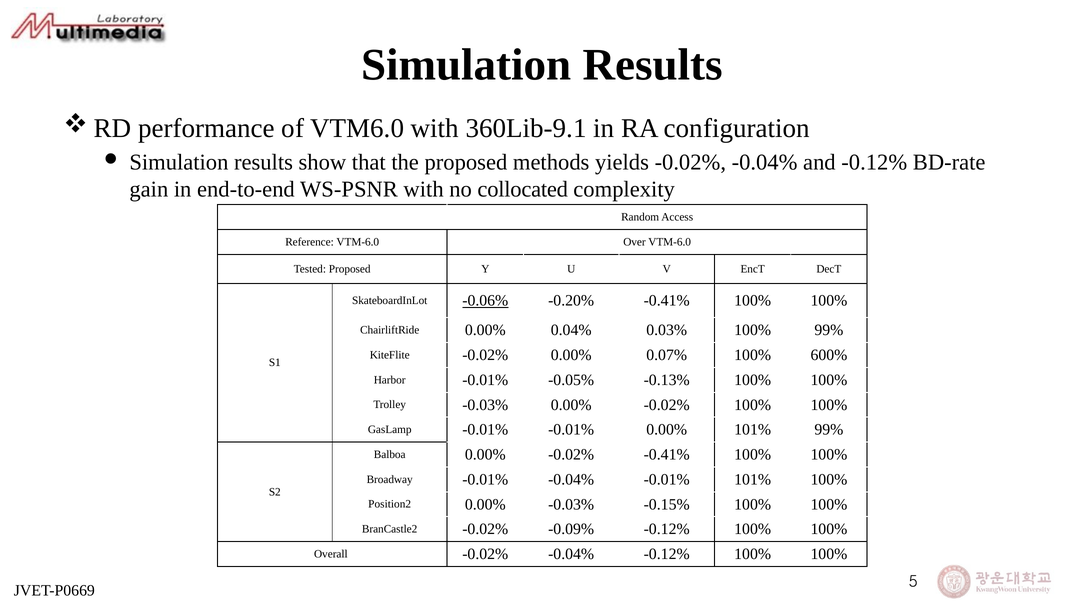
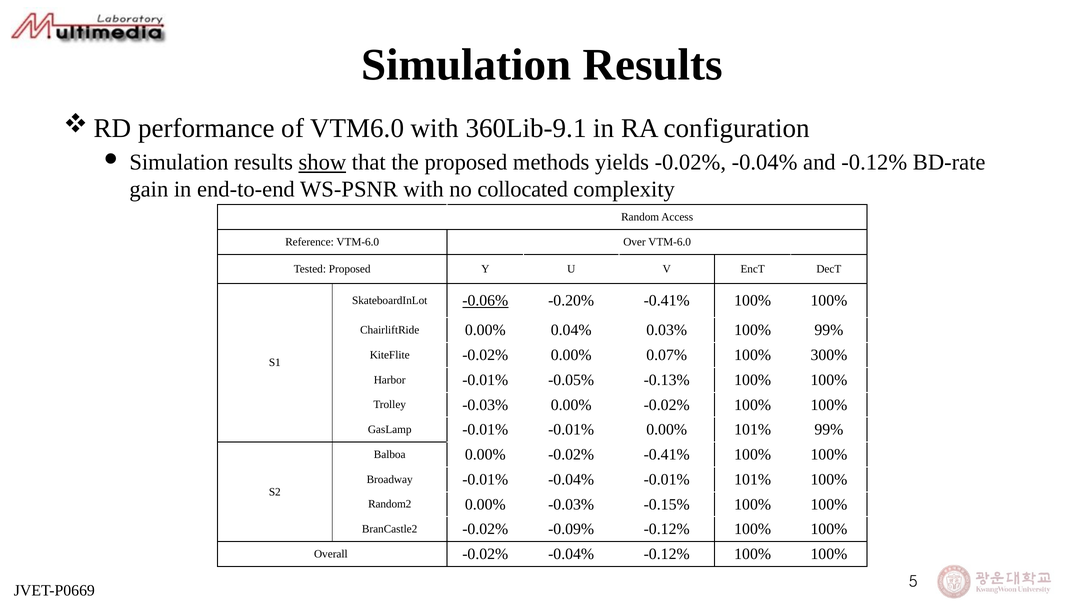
show underline: none -> present
600%: 600% -> 300%
Position2: Position2 -> Random2
